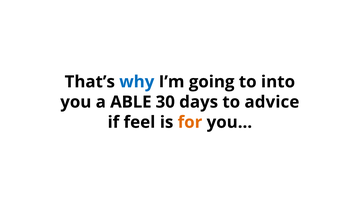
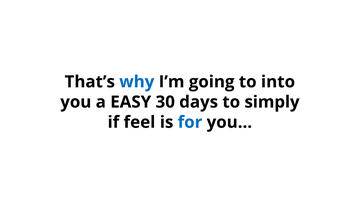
ABLE: ABLE -> EASY
advice: advice -> simply
for colour: orange -> blue
